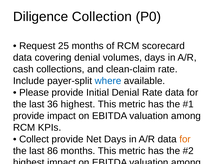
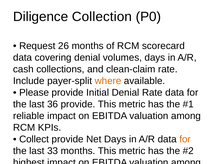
25: 25 -> 26
where colour: blue -> orange
36 highest: highest -> provide
provide at (29, 116): provide -> reliable
86: 86 -> 33
